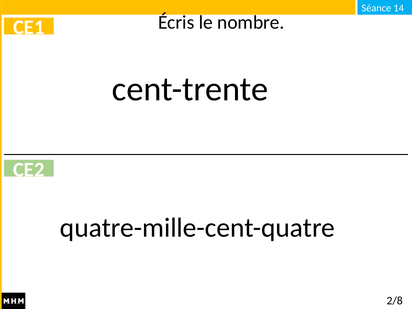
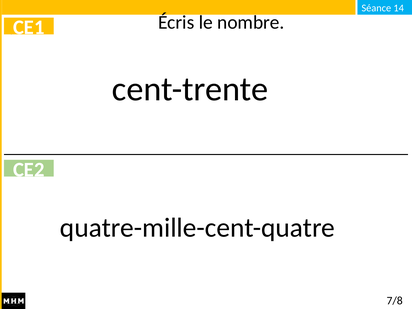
2/8: 2/8 -> 7/8
